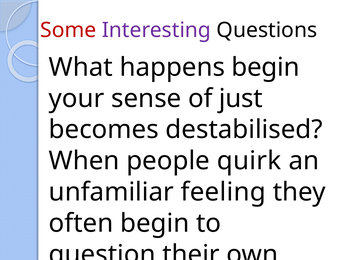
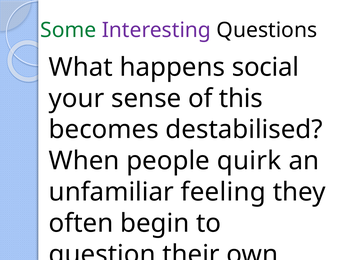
Some colour: red -> green
happens begin: begin -> social
just: just -> this
